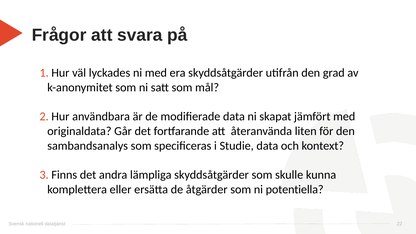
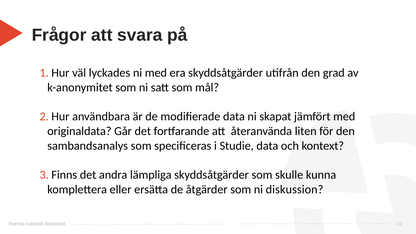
potentiella: potentiella -> diskussion
